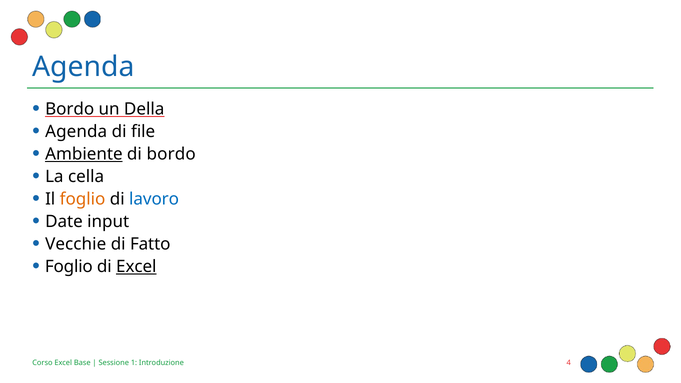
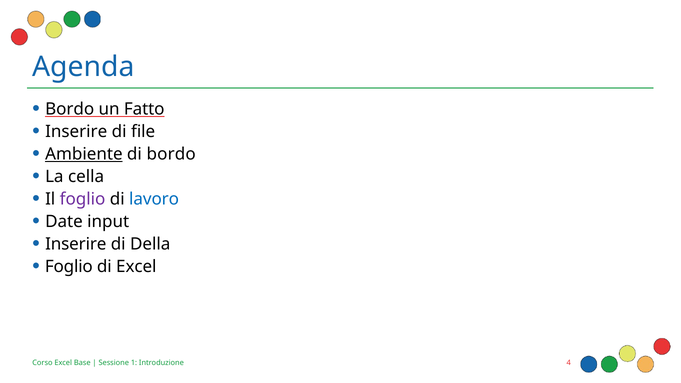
Della: Della -> Fatto
Agenda at (76, 131): Agenda -> Inserire
foglio at (83, 199) colour: orange -> purple
Vecchie at (76, 244): Vecchie -> Inserire
Fatto: Fatto -> Della
Excel at (136, 267) underline: present -> none
